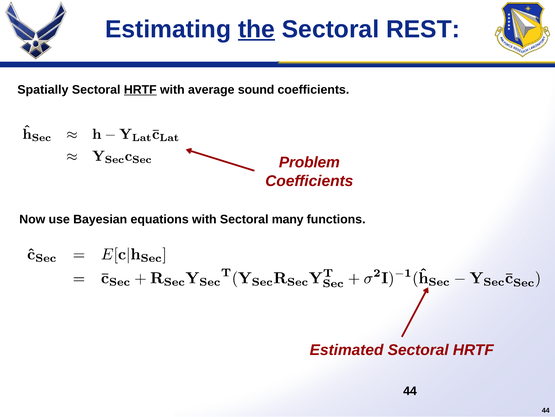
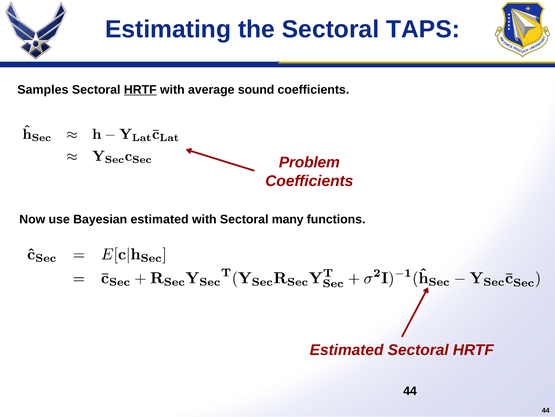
the underline: present -> none
REST: REST -> TAPS
Spatially: Spatially -> Samples
Bayesian equations: equations -> estimated
